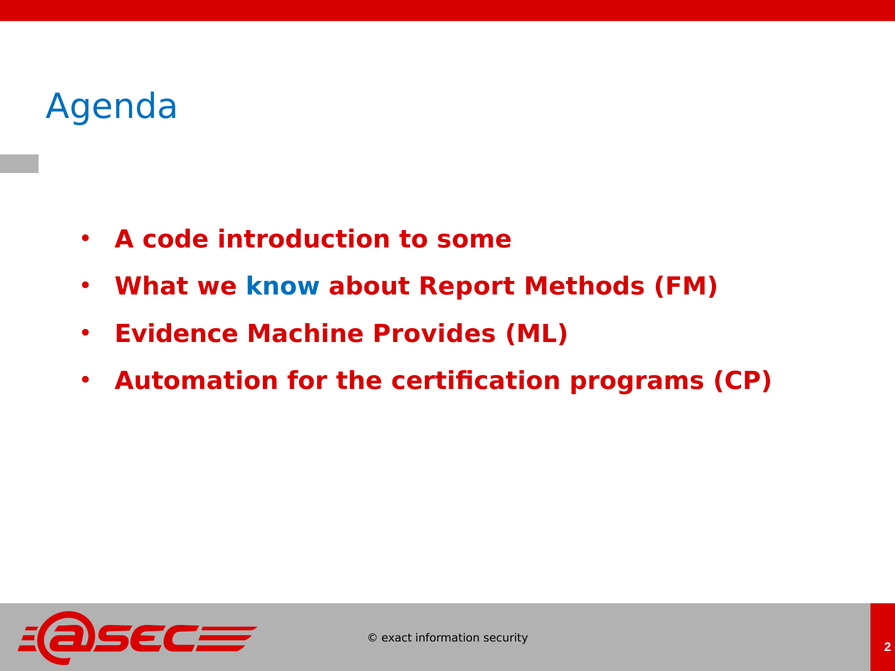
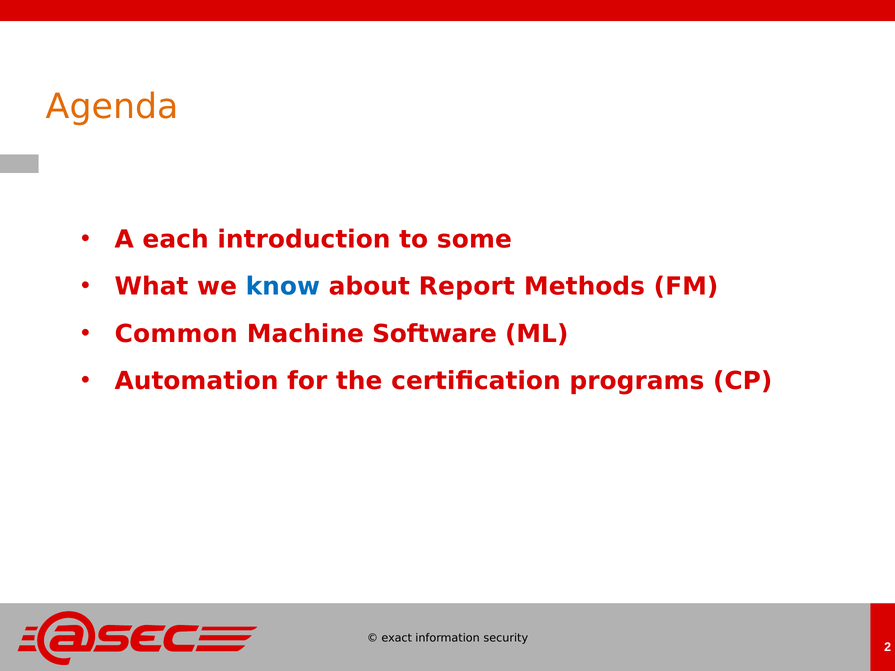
Agenda colour: blue -> orange
code: code -> each
Evidence: Evidence -> Common
Provides: Provides -> Software
